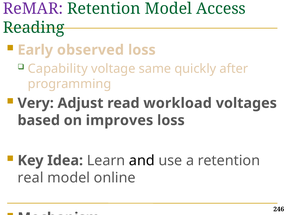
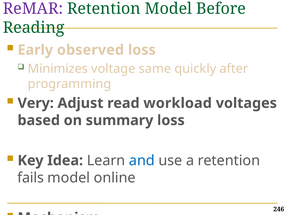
Access: Access -> Before
Capability: Capability -> Minimizes
improves: improves -> summary
and at (142, 161) colour: black -> blue
real: real -> fails
